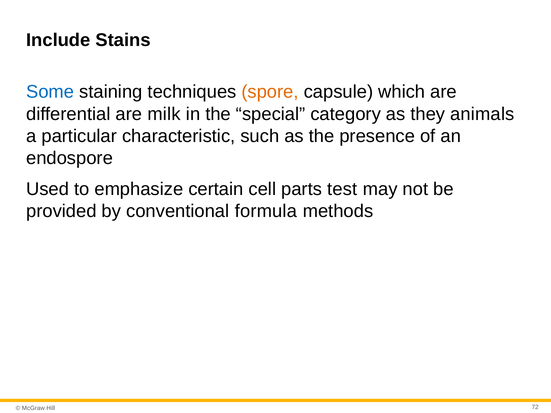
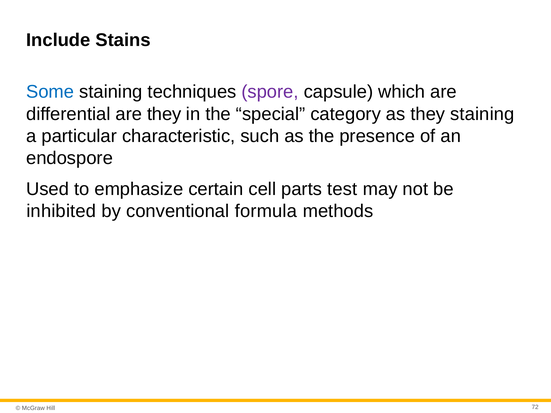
spore colour: orange -> purple
are milk: milk -> they
they animals: animals -> staining
provided: provided -> inhibited
